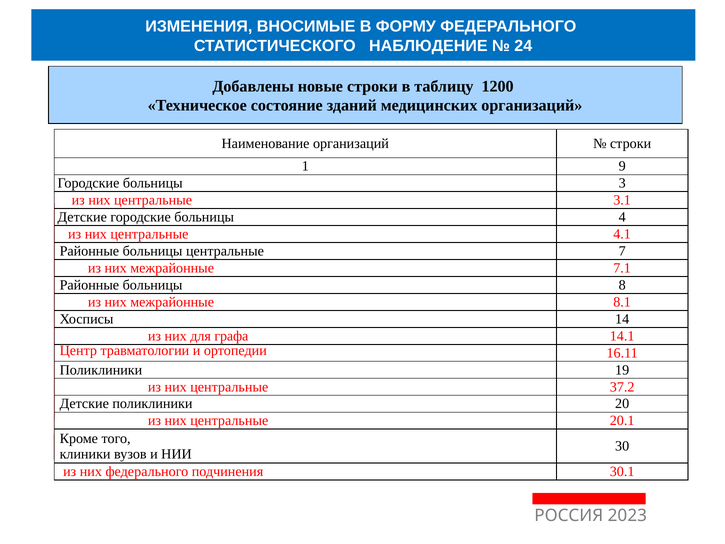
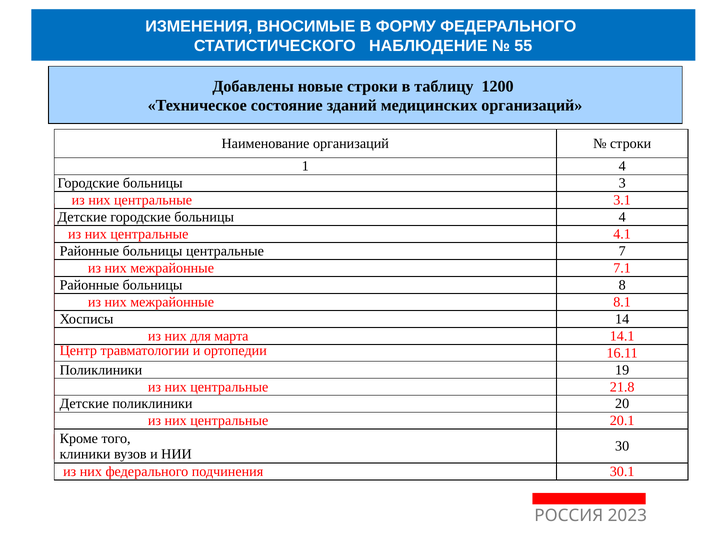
24: 24 -> 55
1 9: 9 -> 4
графа: графа -> марта
37.2: 37.2 -> 21.8
